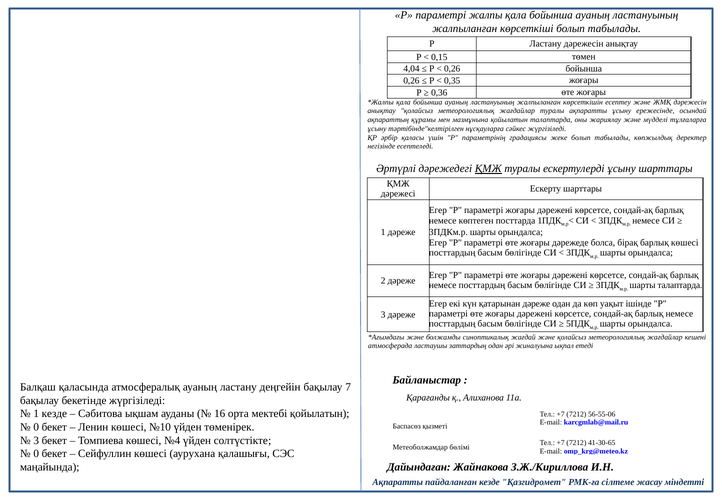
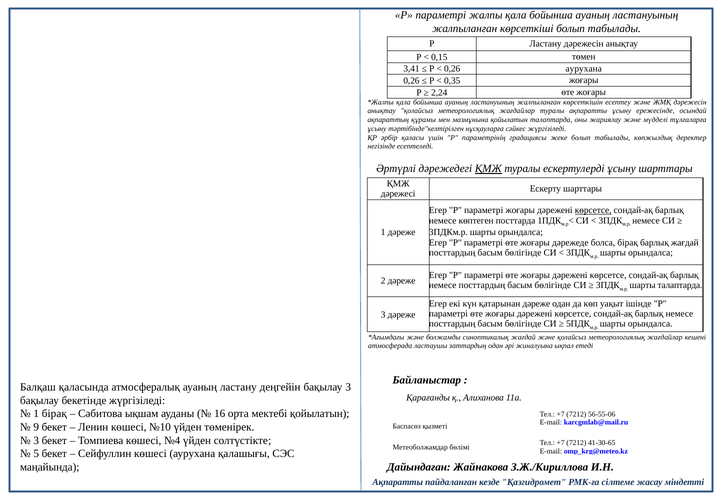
4,04: 4,04 -> 3,41
0,26 бойынша: бойынша -> аурухана
0,36: 0,36 -> 2,24
көрсетсе at (593, 210) underline: none -> present
барлық көшесі: көшесі -> жағдай
бақылау 7: 7 -> 3
1 кезде: кезде -> бірақ
0 at (36, 427): 0 -> 9
0 at (36, 454): 0 -> 5
